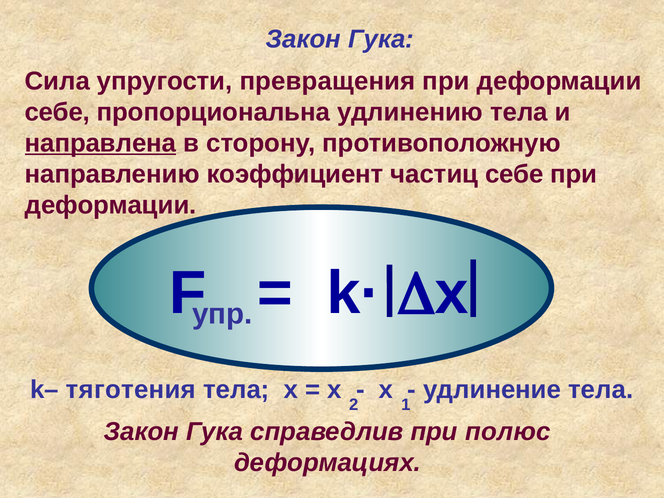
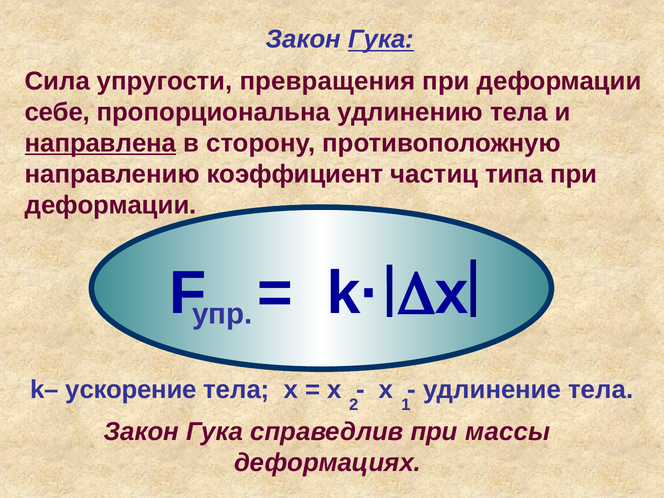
Гука at (381, 39) underline: none -> present
частиц себе: себе -> типа
тяготения: тяготения -> ускорение
полюс: полюс -> массы
